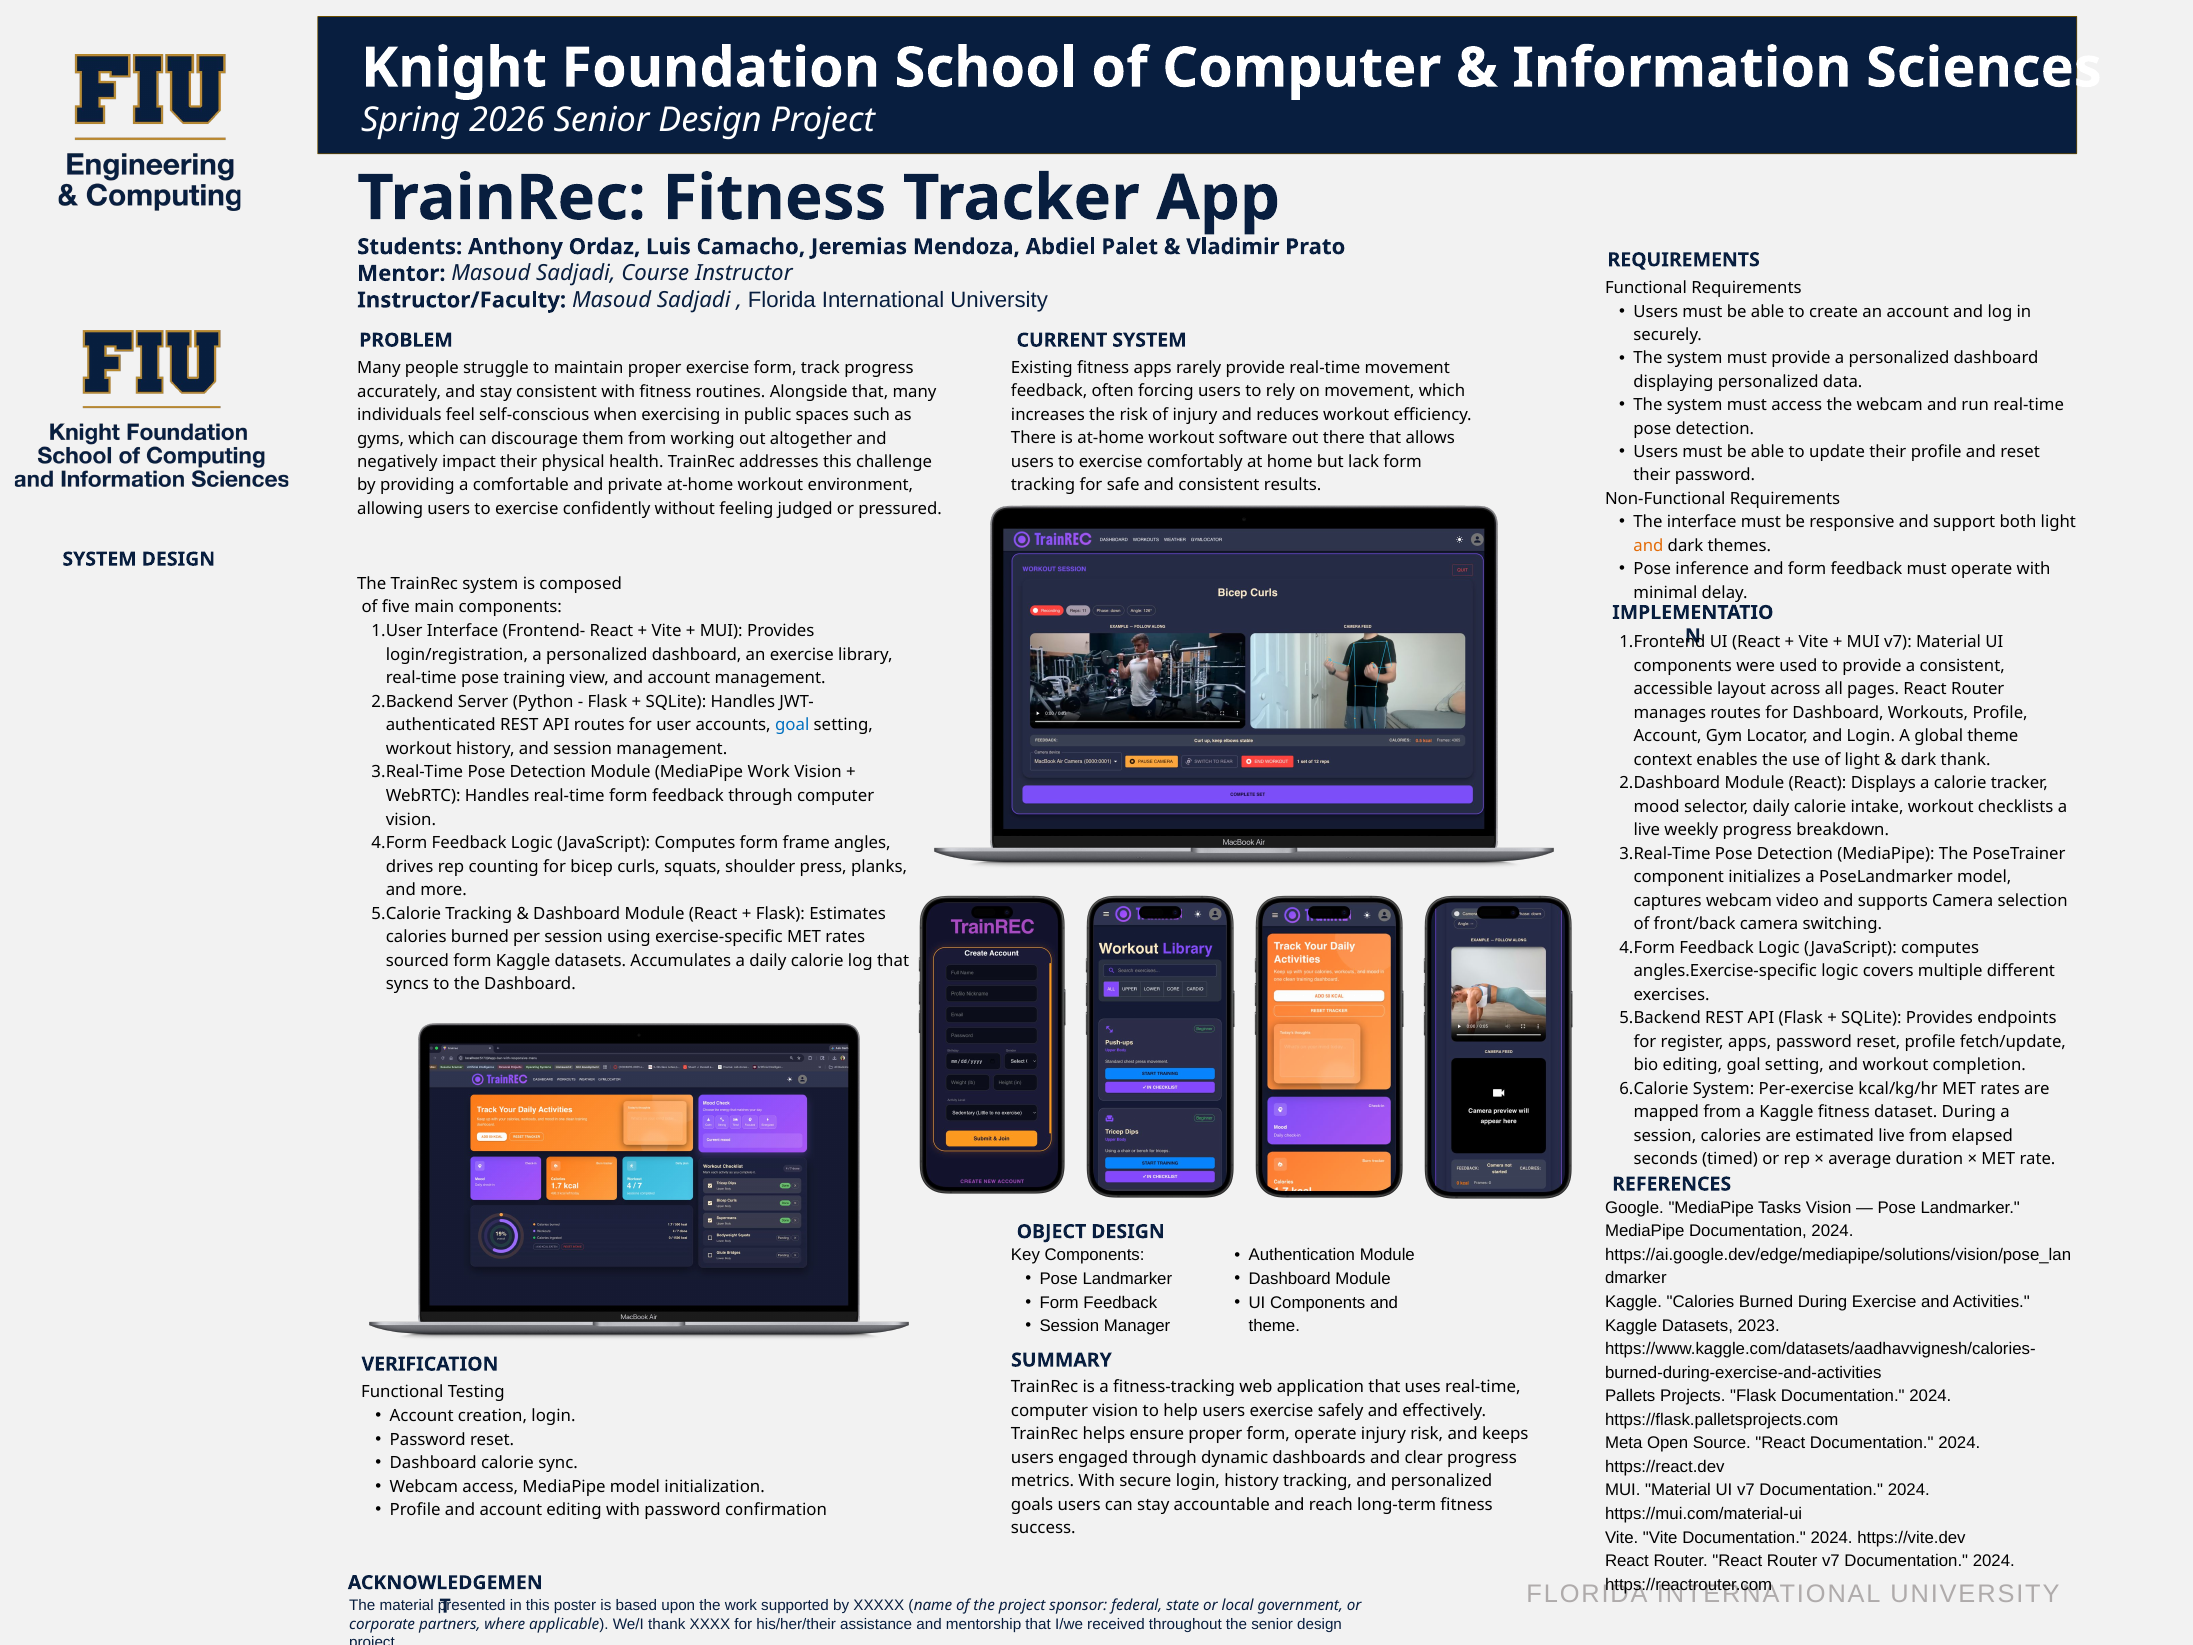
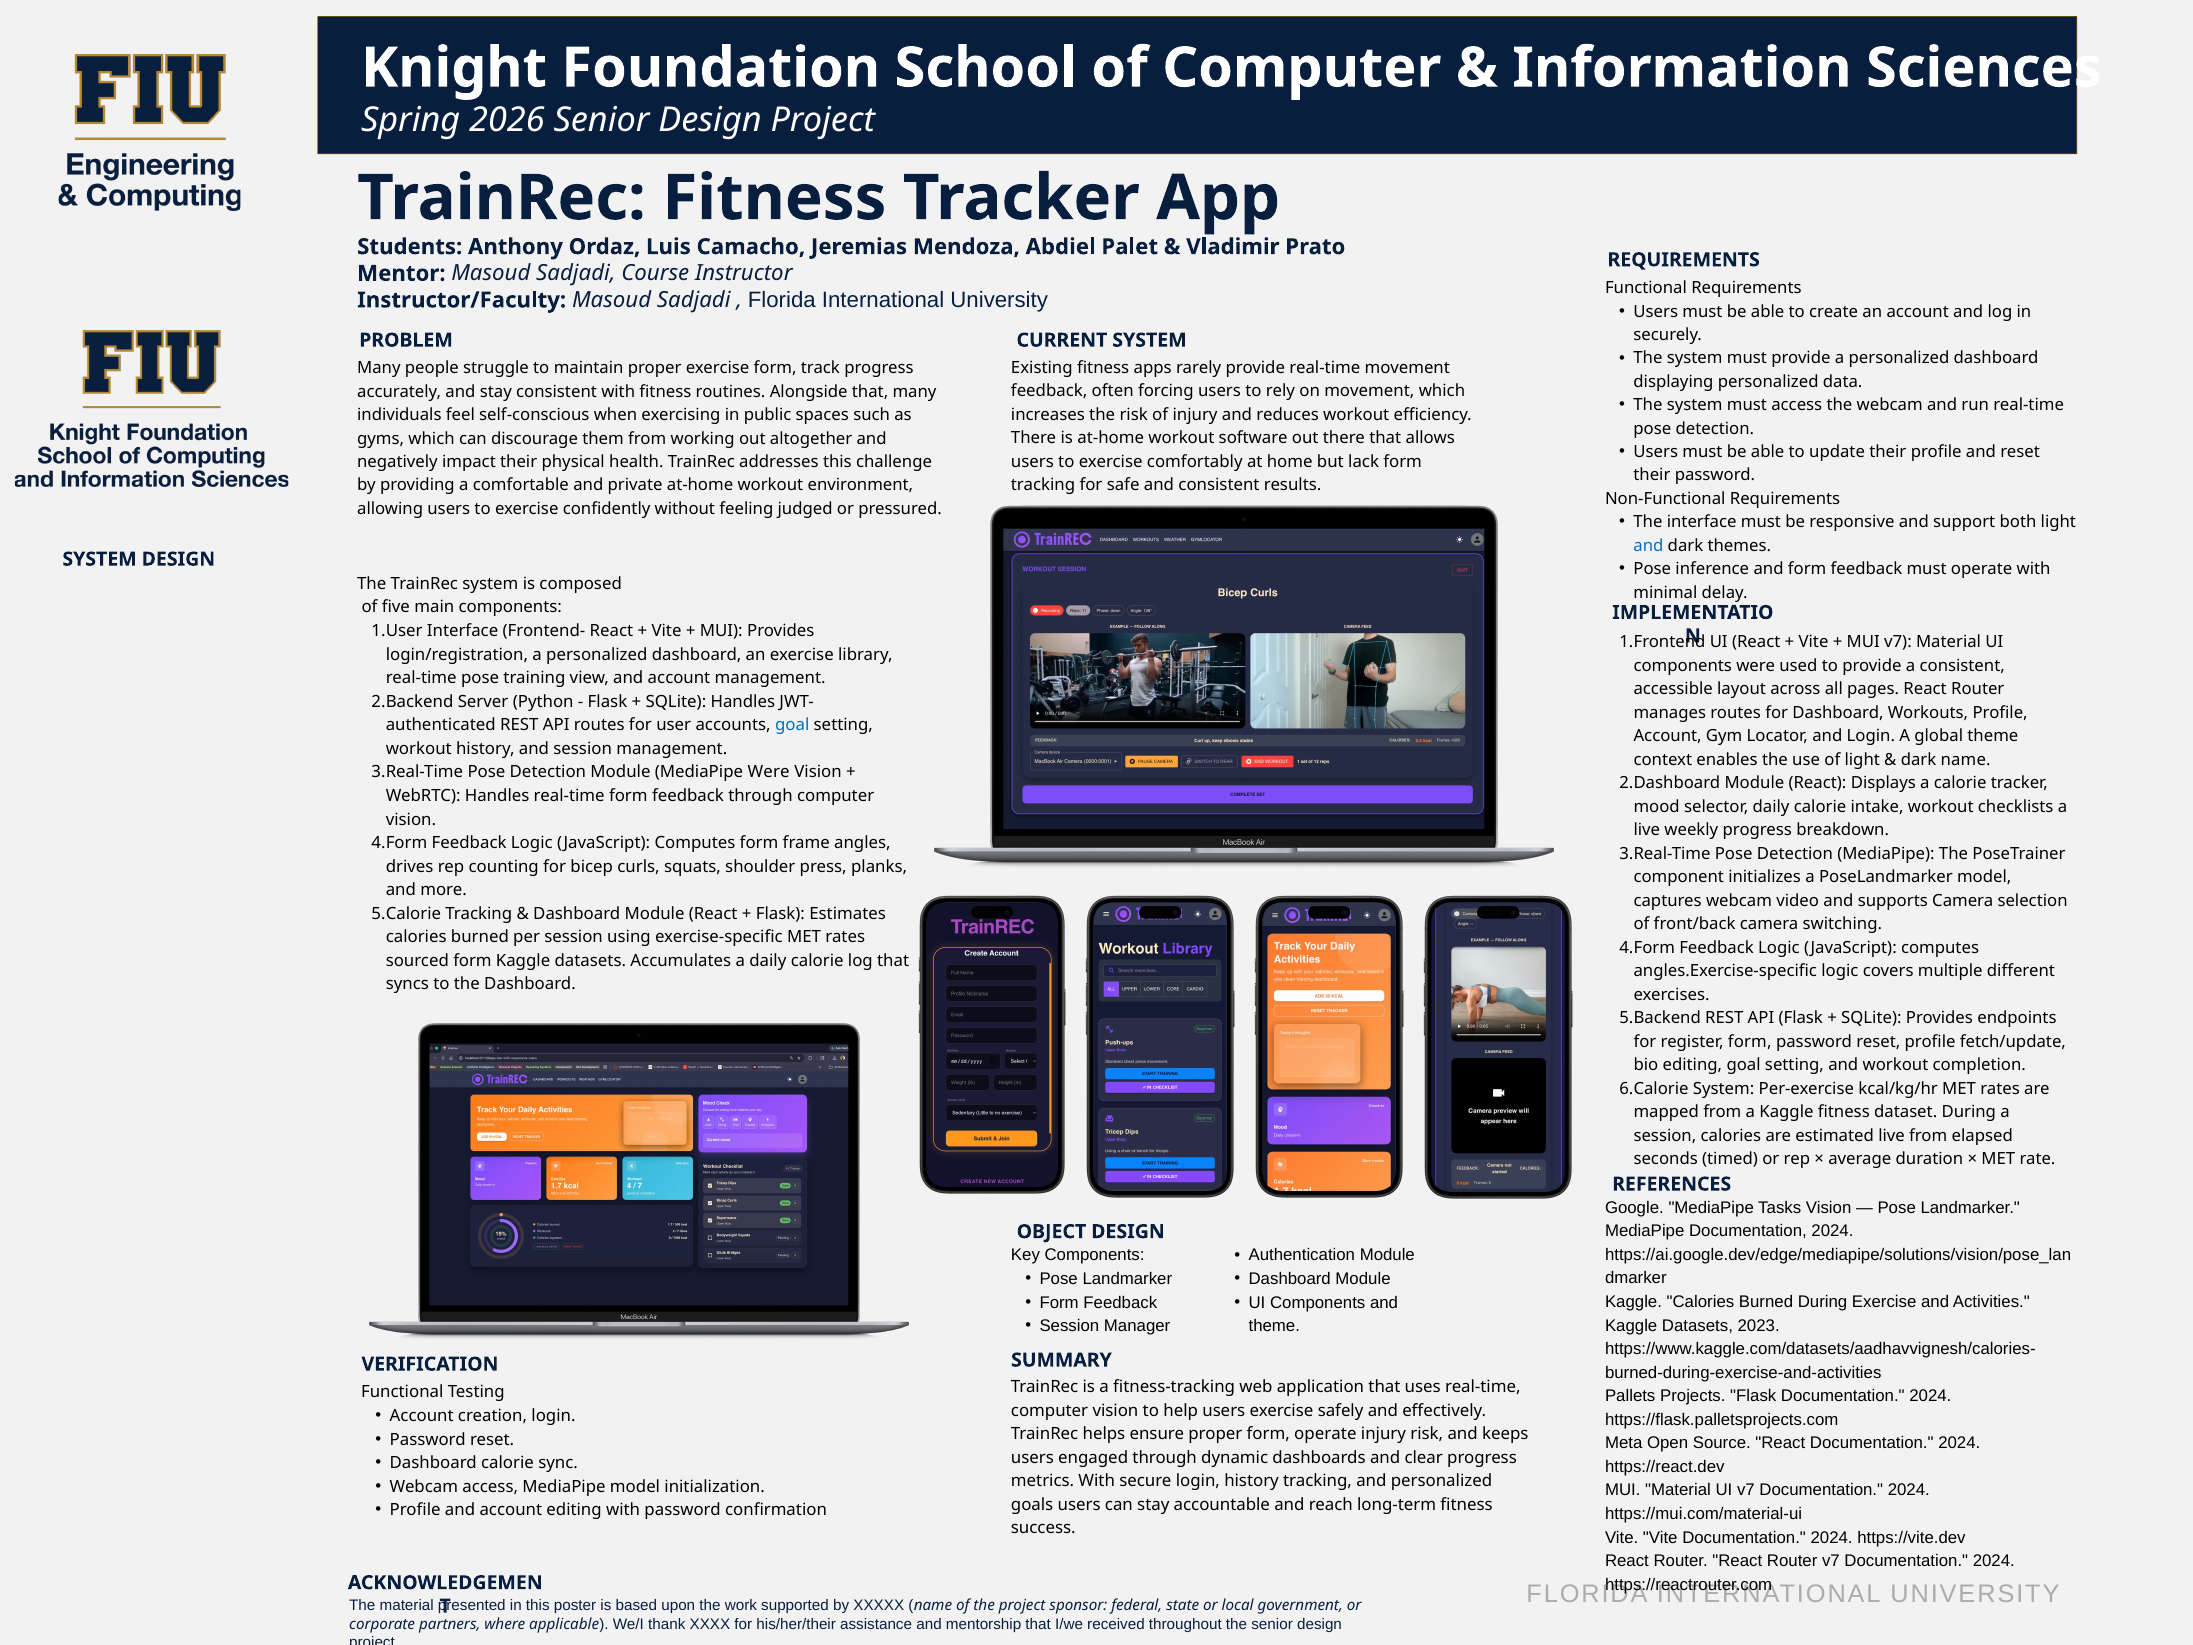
and at (1648, 546) colour: orange -> blue
dark thank: thank -> name
MediaPipe Work: Work -> Were
register apps: apps -> form
